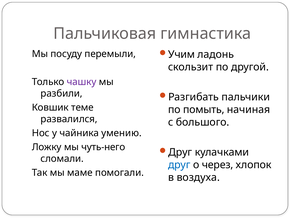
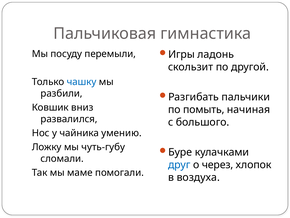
Учим: Учим -> Игры
чашку colour: purple -> blue
теме: теме -> вниз
чуть-него: чуть-него -> чуть-губу
Друг at (180, 152): Друг -> Буре
